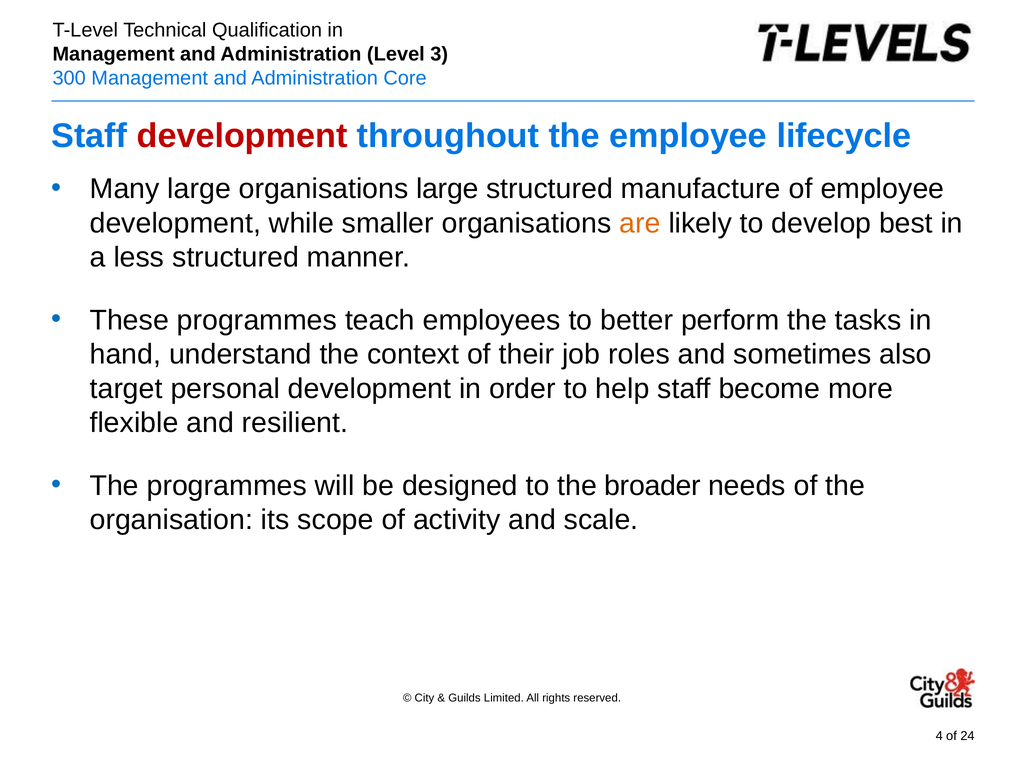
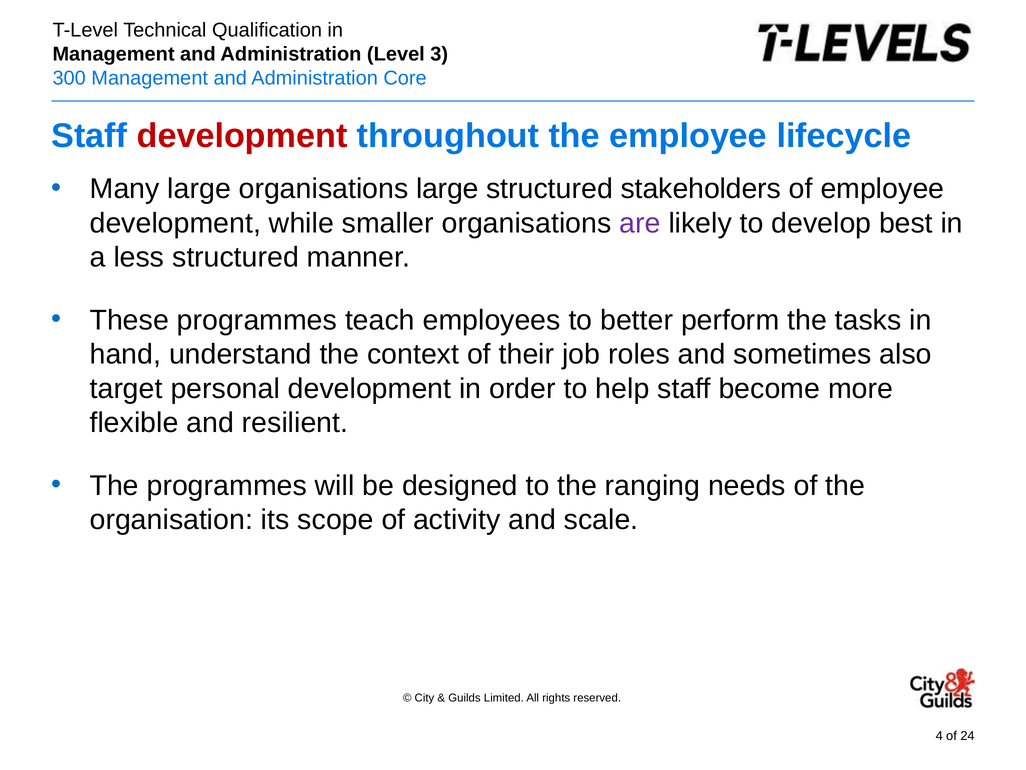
manufacture: manufacture -> stakeholders
are colour: orange -> purple
broader: broader -> ranging
